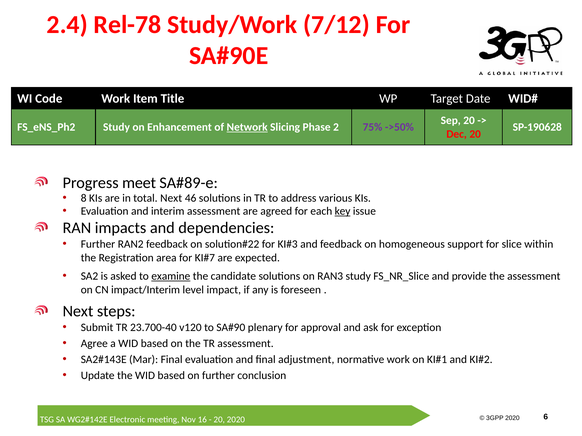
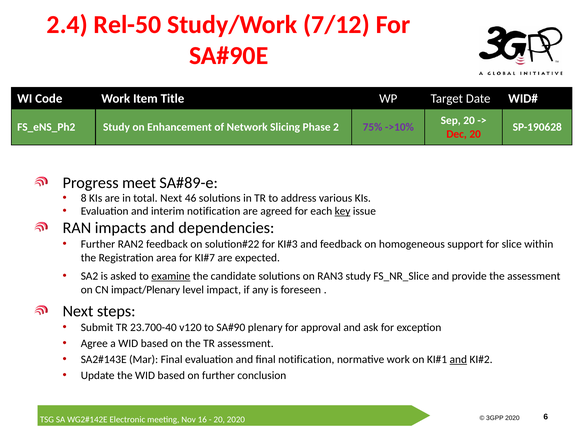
Rel-78: Rel-78 -> Rel-50
Network underline: present -> none
->50%: ->50% -> ->10%
interim assessment: assessment -> notification
impact/Interim: impact/Interim -> impact/Plenary
final adjustment: adjustment -> notification
and at (458, 360) underline: none -> present
